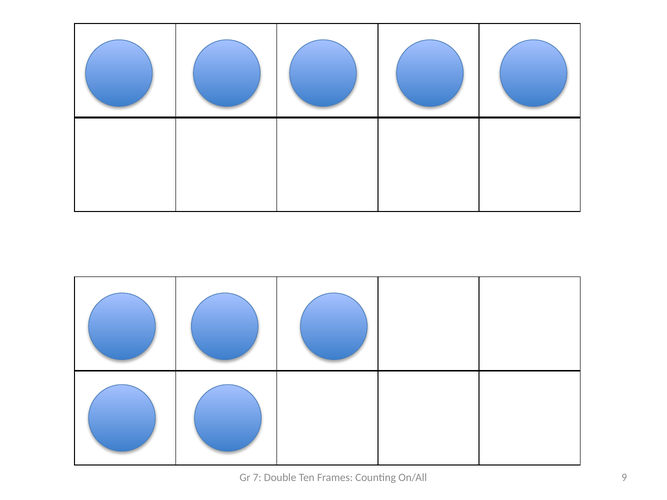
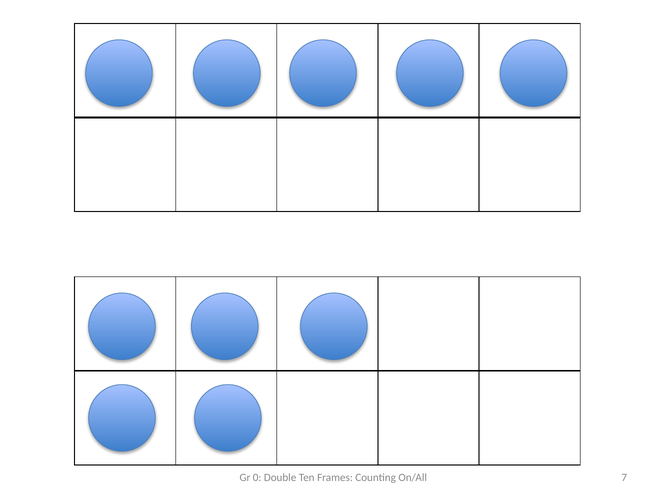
7: 7 -> 0
9: 9 -> 7
